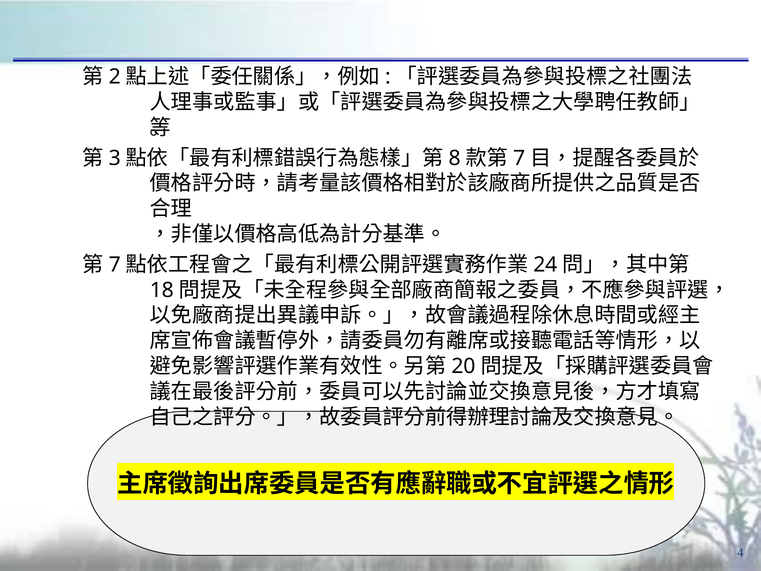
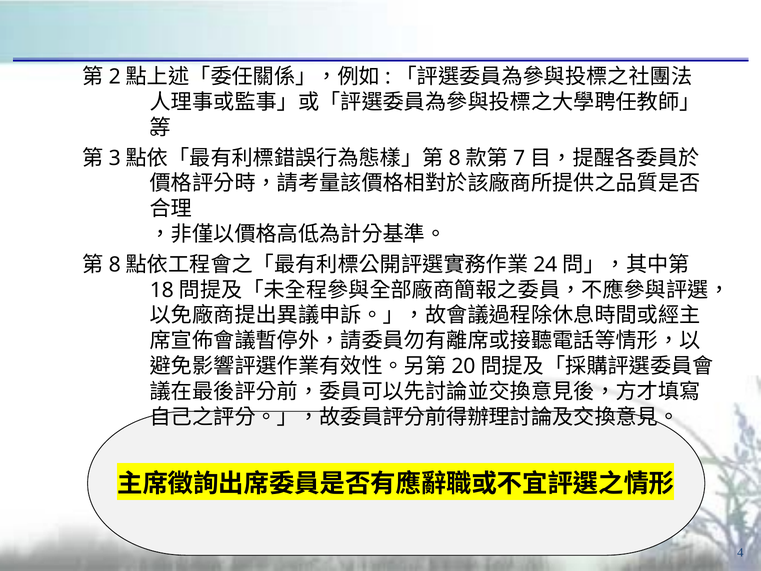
7 at (115, 265): 7 -> 8
